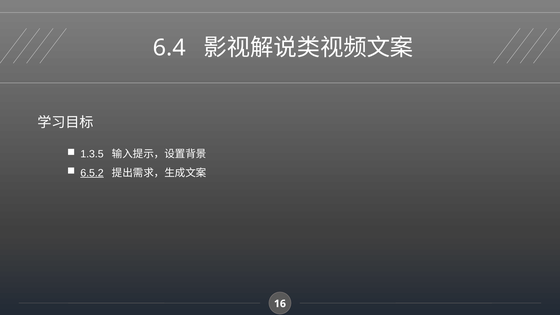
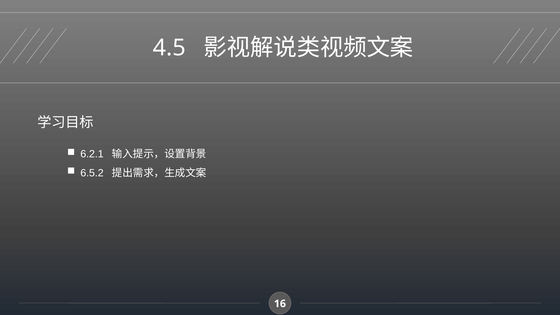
6.4: 6.4 -> 4.5
1.3.5: 1.3.5 -> 6.2.1
6.5.2 underline: present -> none
